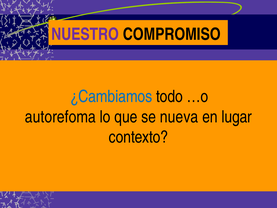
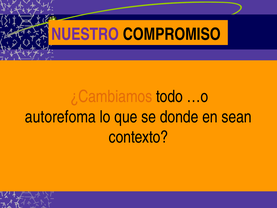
¿Cambiamos colour: blue -> orange
nueva: nueva -> donde
lugar: lugar -> sean
